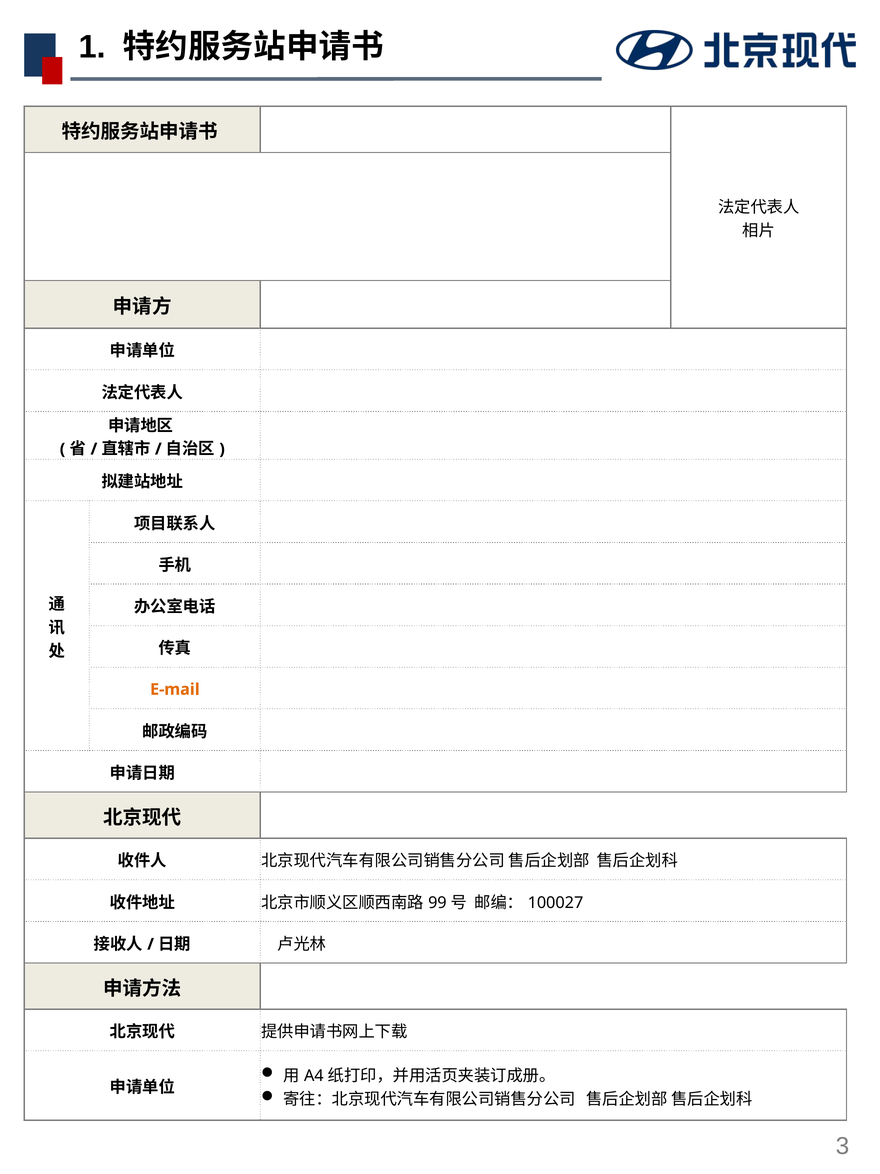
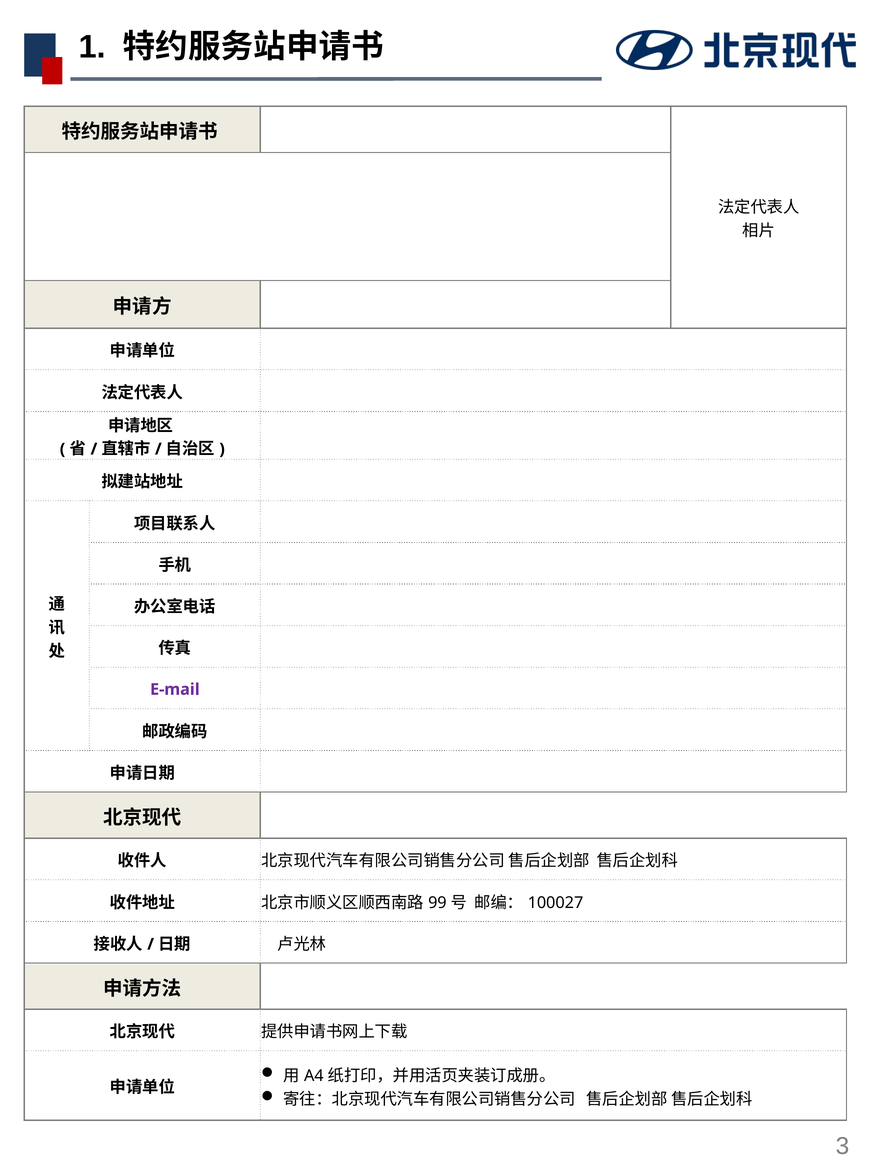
E-mail colour: orange -> purple
